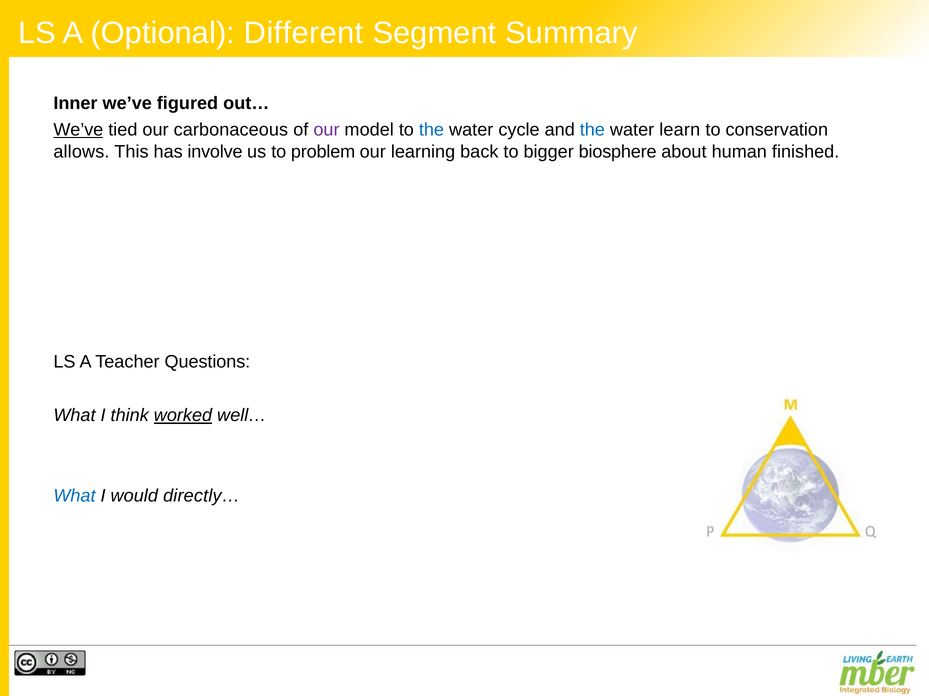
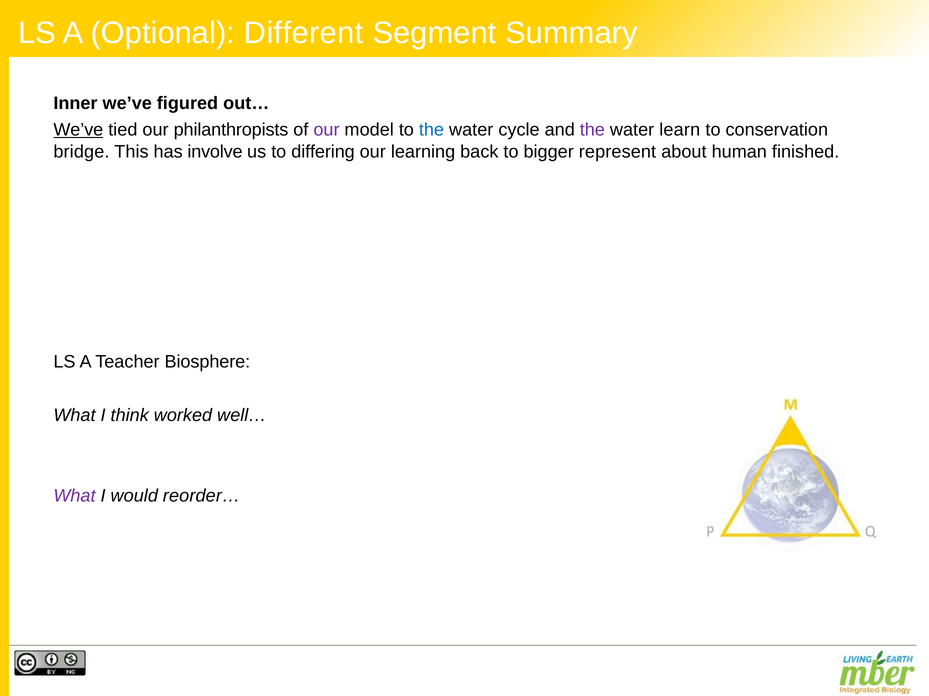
carbonaceous: carbonaceous -> philanthropists
the at (592, 130) colour: blue -> purple
allows: allows -> bridge
problem: problem -> differing
biosphere: biosphere -> represent
Questions: Questions -> Biosphere
worked underline: present -> none
What at (74, 496) colour: blue -> purple
directly…: directly… -> reorder…
